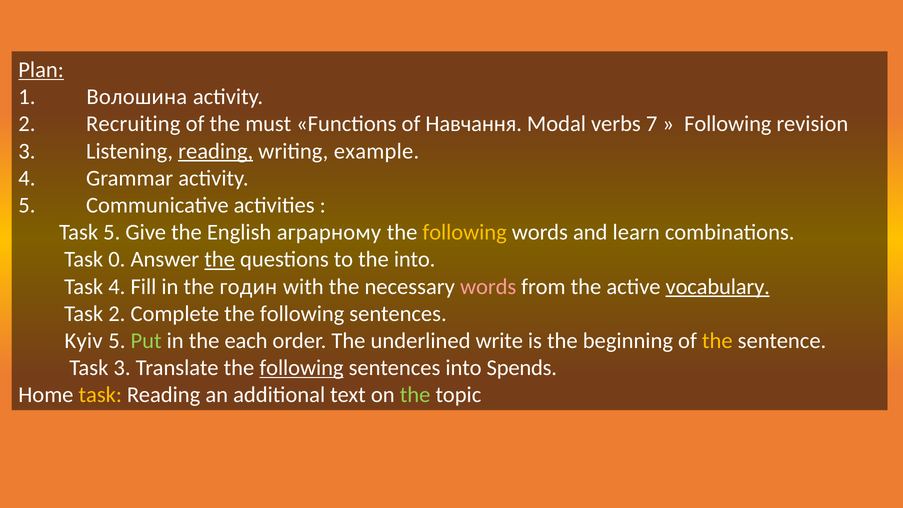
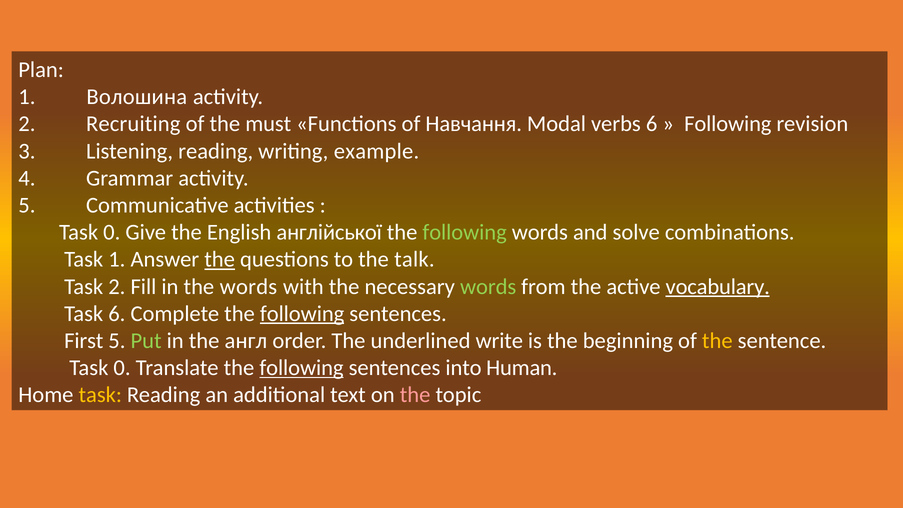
Plan underline: present -> none
verbs 7: 7 -> 6
reading at (216, 151) underline: present -> none
5 at (112, 232): 5 -> 0
аграрному: аграрному -> англійської
following at (465, 232) colour: yellow -> light green
learn: learn -> solve
Task 0: 0 -> 1
the into: into -> talk
Task 4: 4 -> 2
the годин: годин -> words
words at (488, 287) colour: pink -> light green
Task 2: 2 -> 6
following at (302, 314) underline: none -> present
Kyiv: Kyiv -> First
each: each -> англ
3 at (122, 368): 3 -> 0
Spends: Spends -> Human
the at (415, 395) colour: light green -> pink
